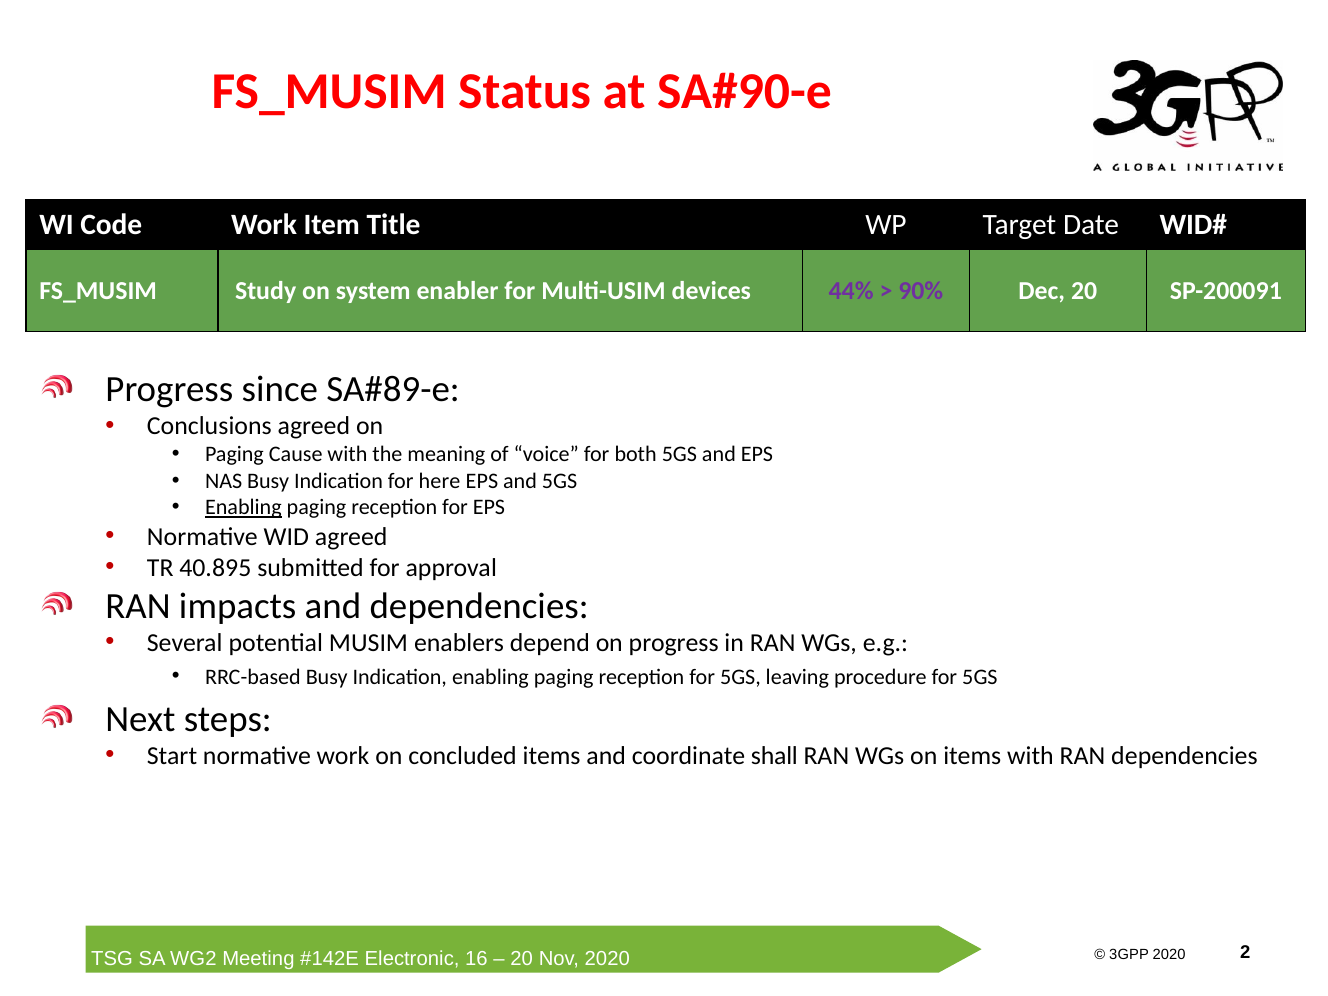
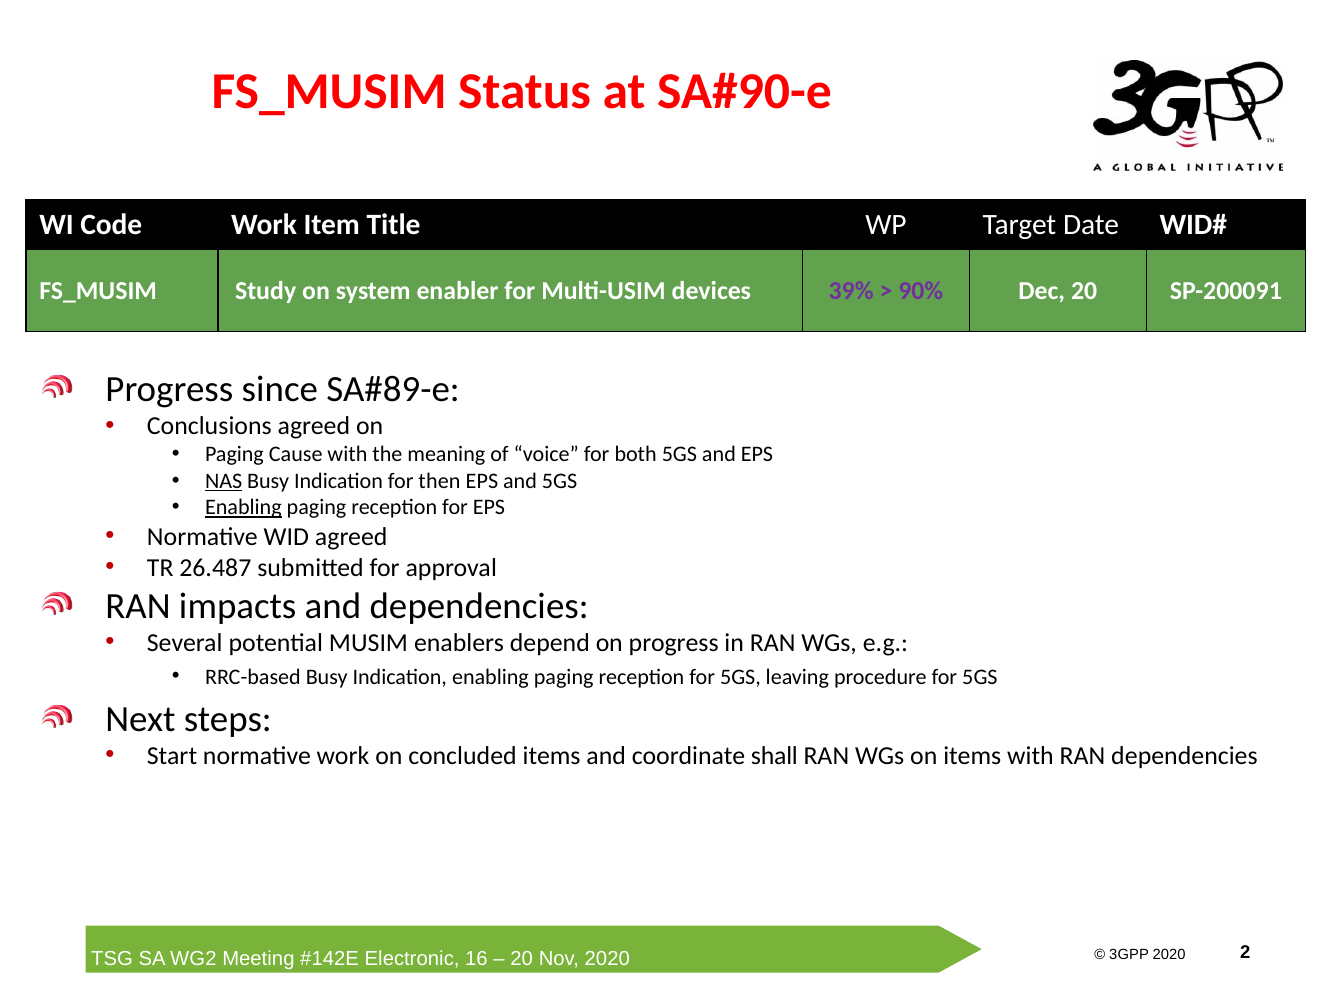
44%: 44% -> 39%
NAS underline: none -> present
here: here -> then
40.895: 40.895 -> 26.487
